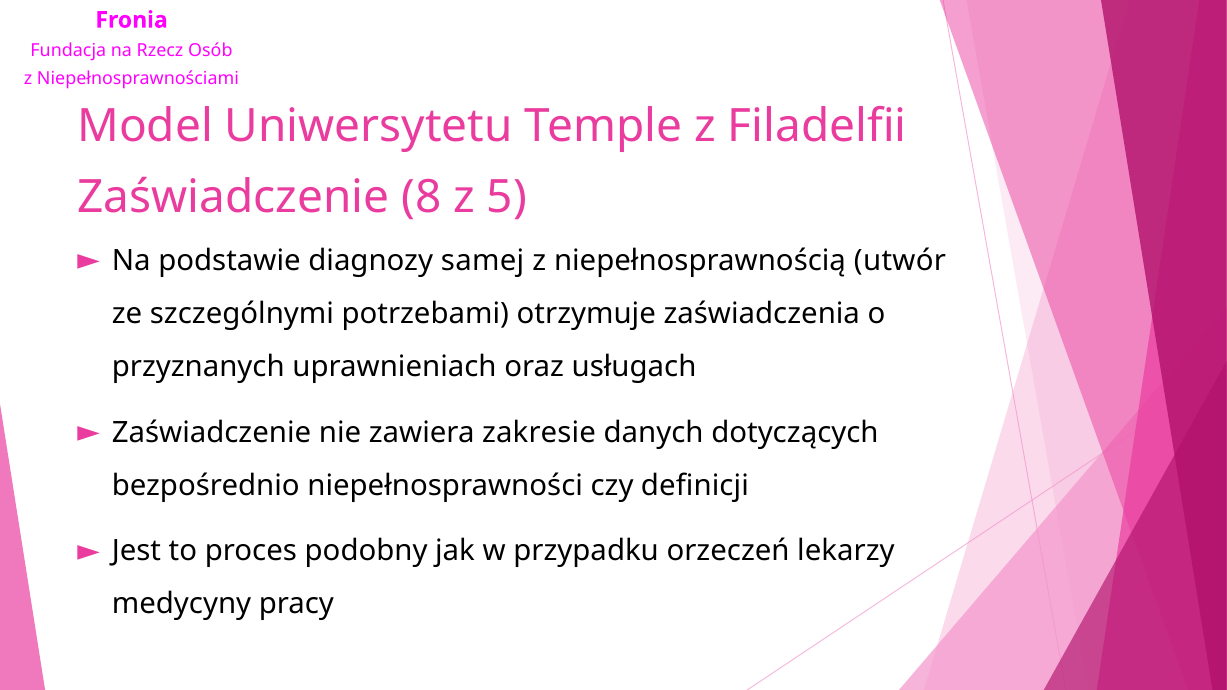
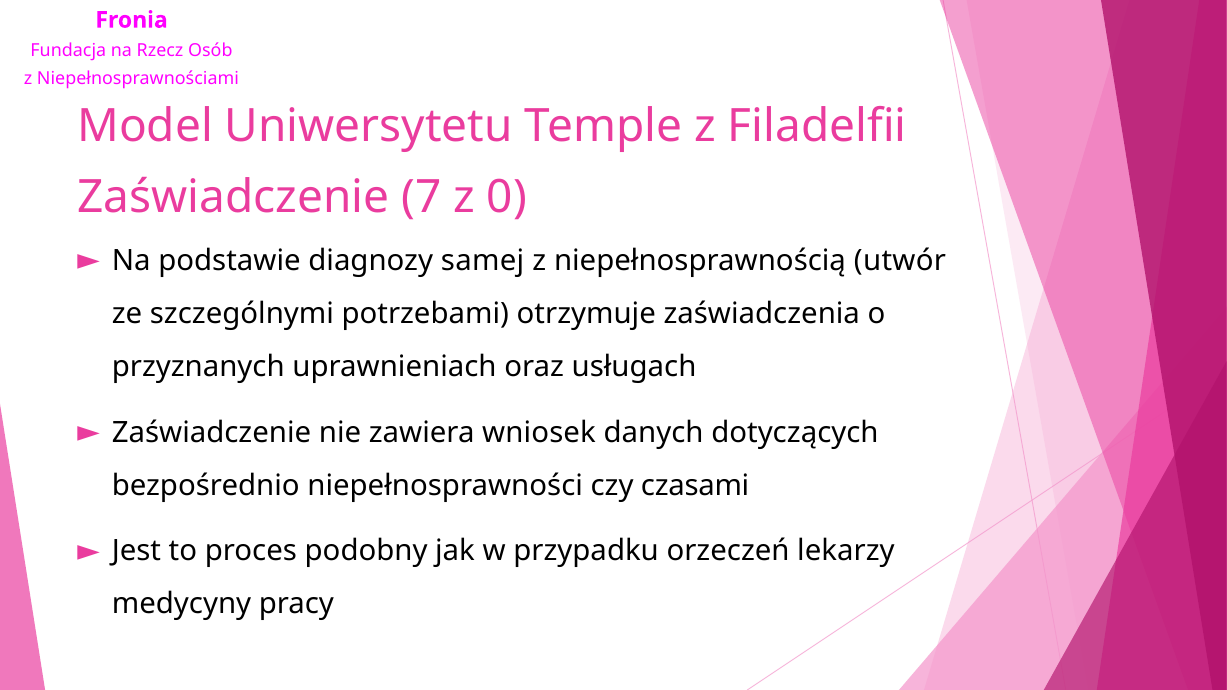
8: 8 -> 7
5: 5 -> 0
zakresie: zakresie -> wniosek
definicji: definicji -> czasami
